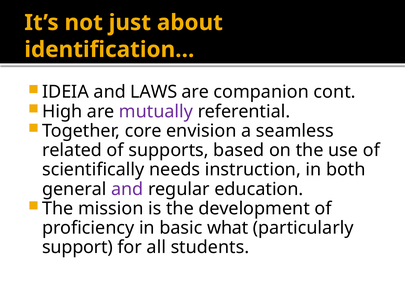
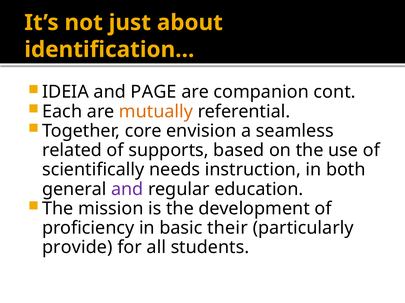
LAWS: LAWS -> PAGE
High: High -> Each
mutually colour: purple -> orange
what: what -> their
support: support -> provide
